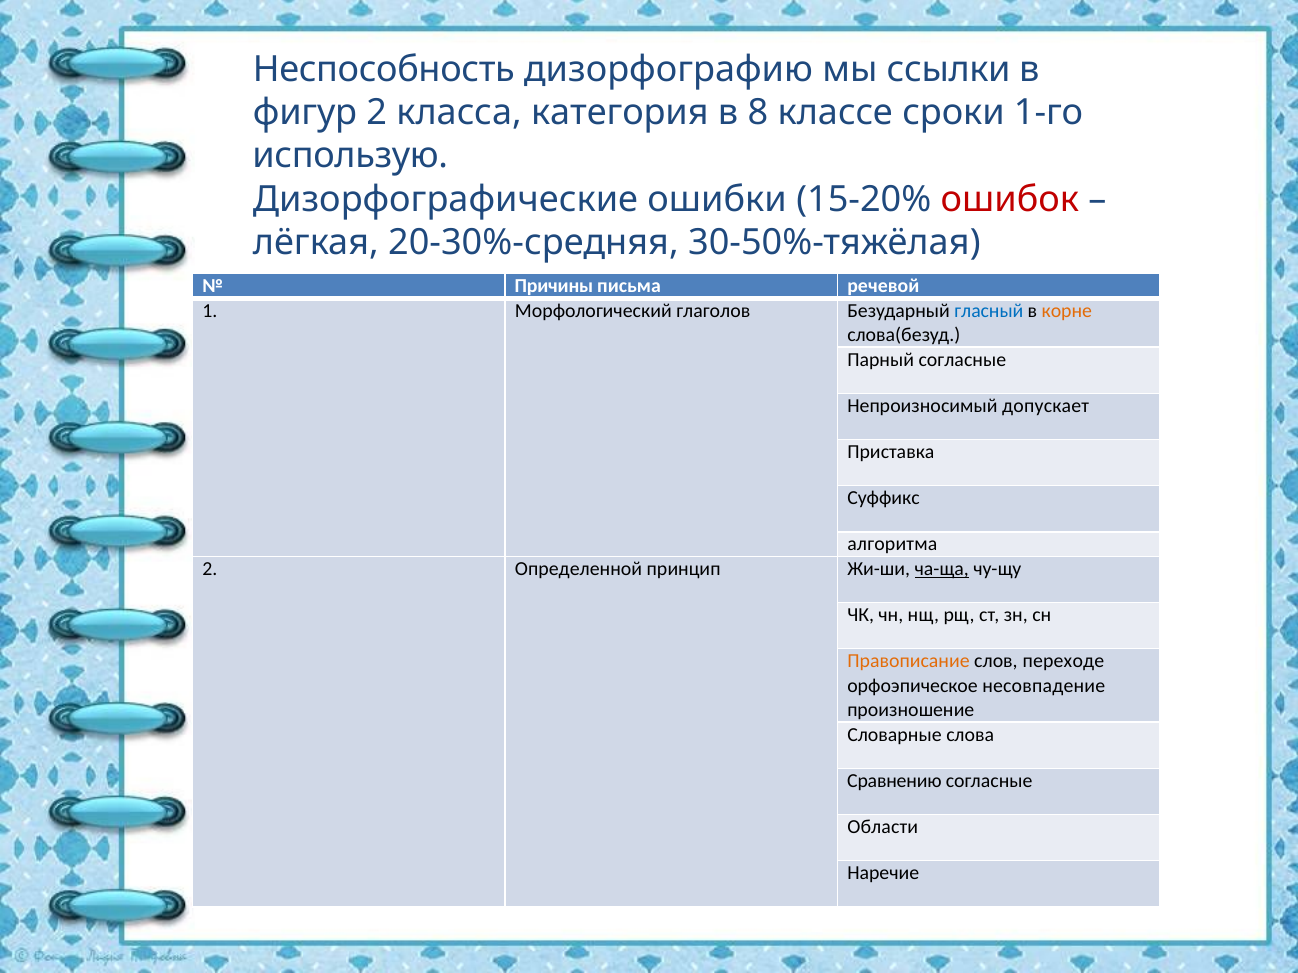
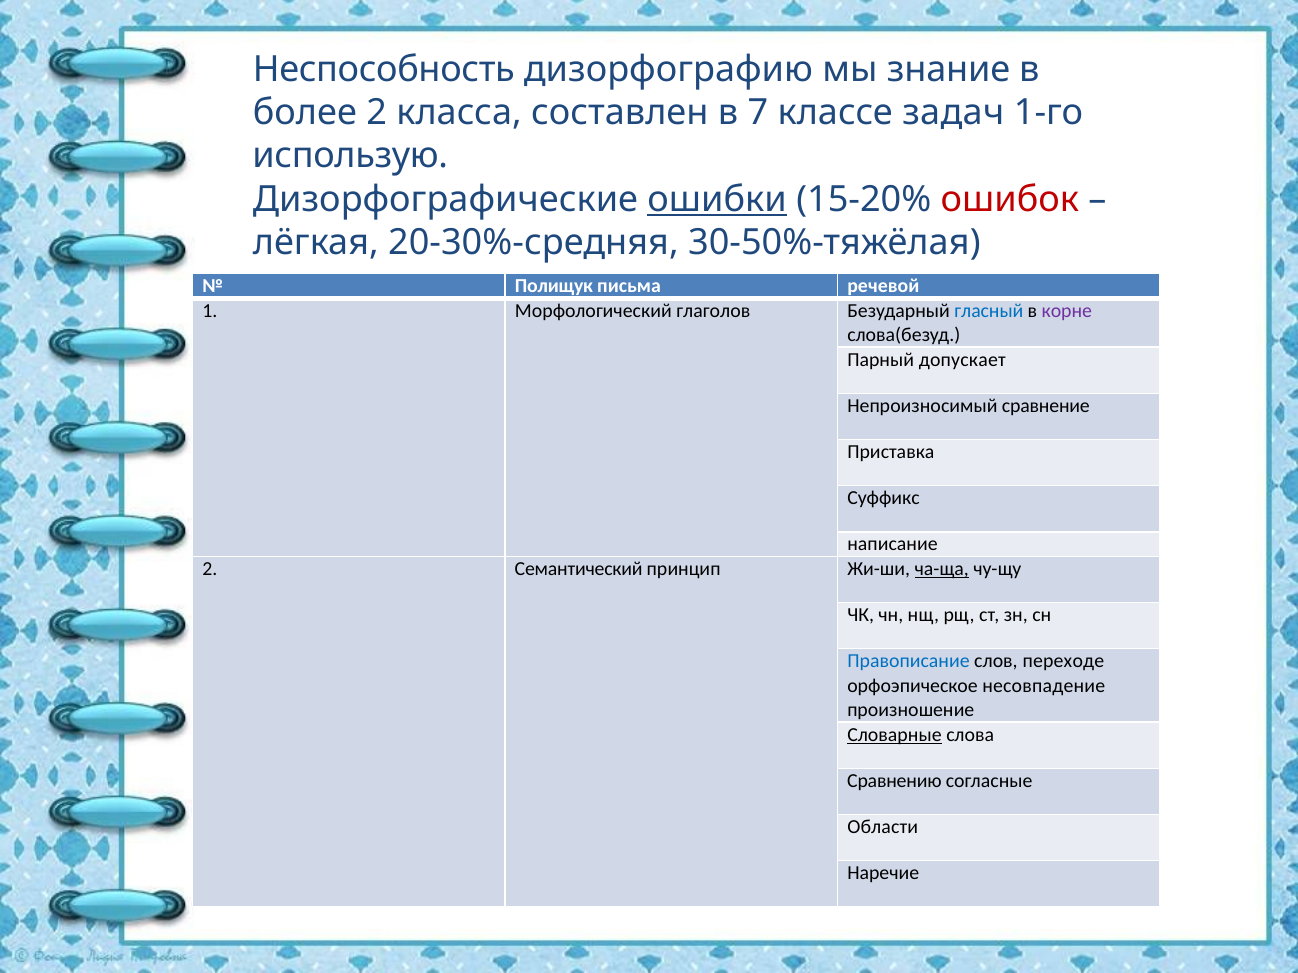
ссылки: ссылки -> знание
фигур: фигур -> более
категория: категория -> составлен
8: 8 -> 7
сроки: сроки -> задач
ошибки underline: none -> present
Причины: Причины -> Полищук
корне colour: orange -> purple
Парный согласные: согласные -> допускает
допускает: допускает -> сравнение
алгоритма: алгоритма -> написание
Определенной: Определенной -> Семантический
Правописание colour: orange -> blue
Словарные underline: none -> present
